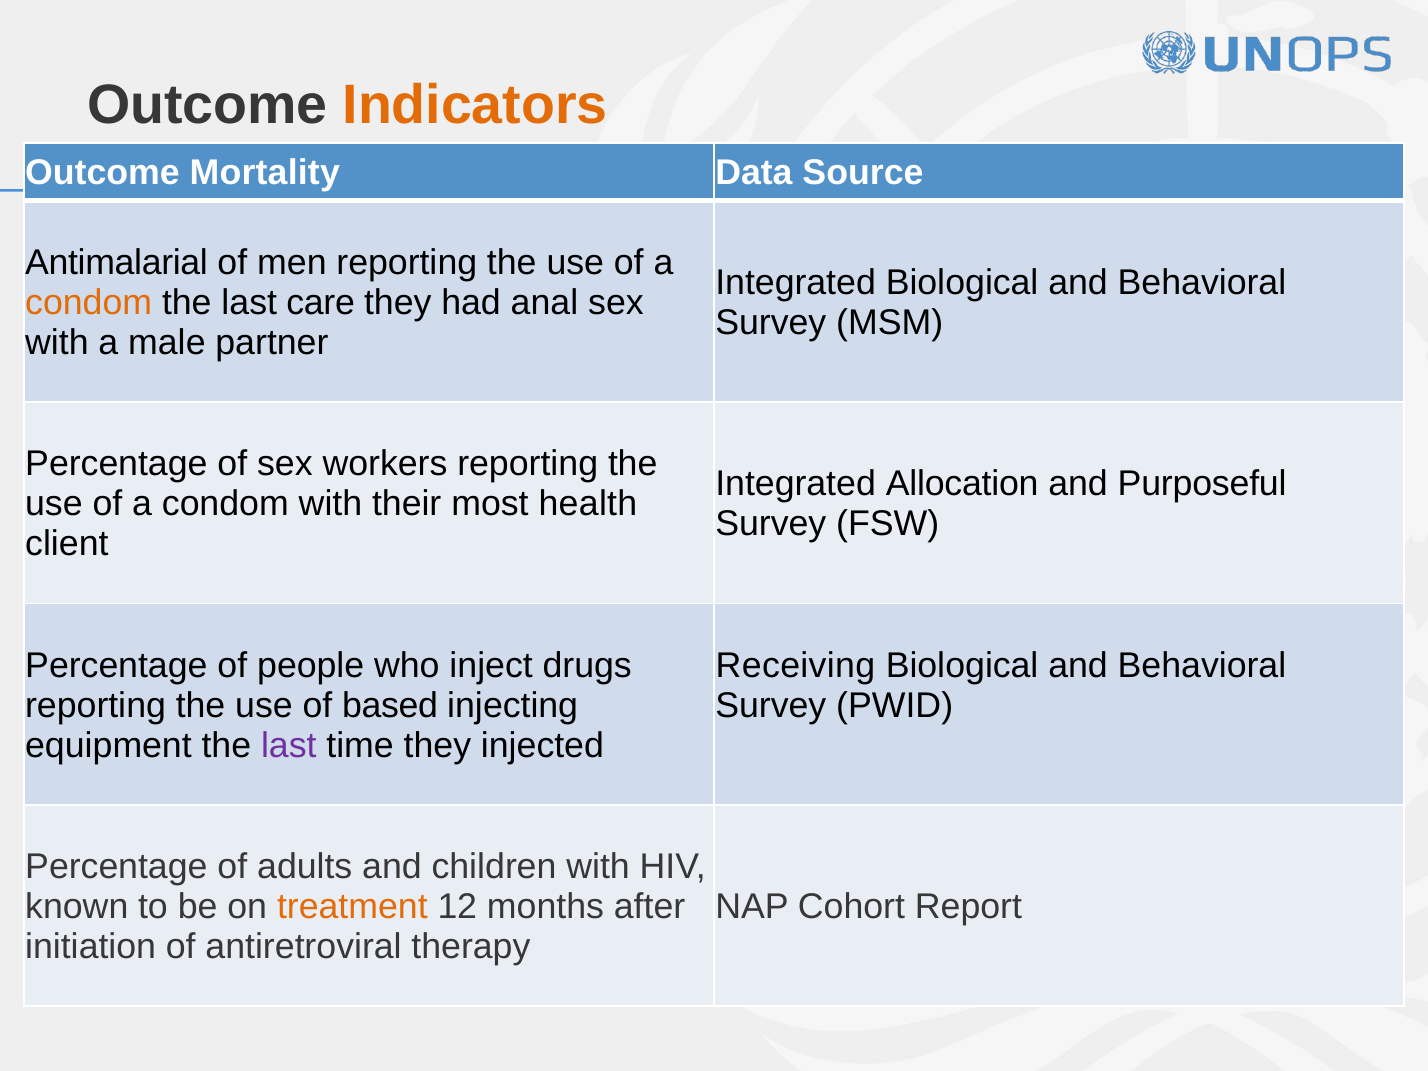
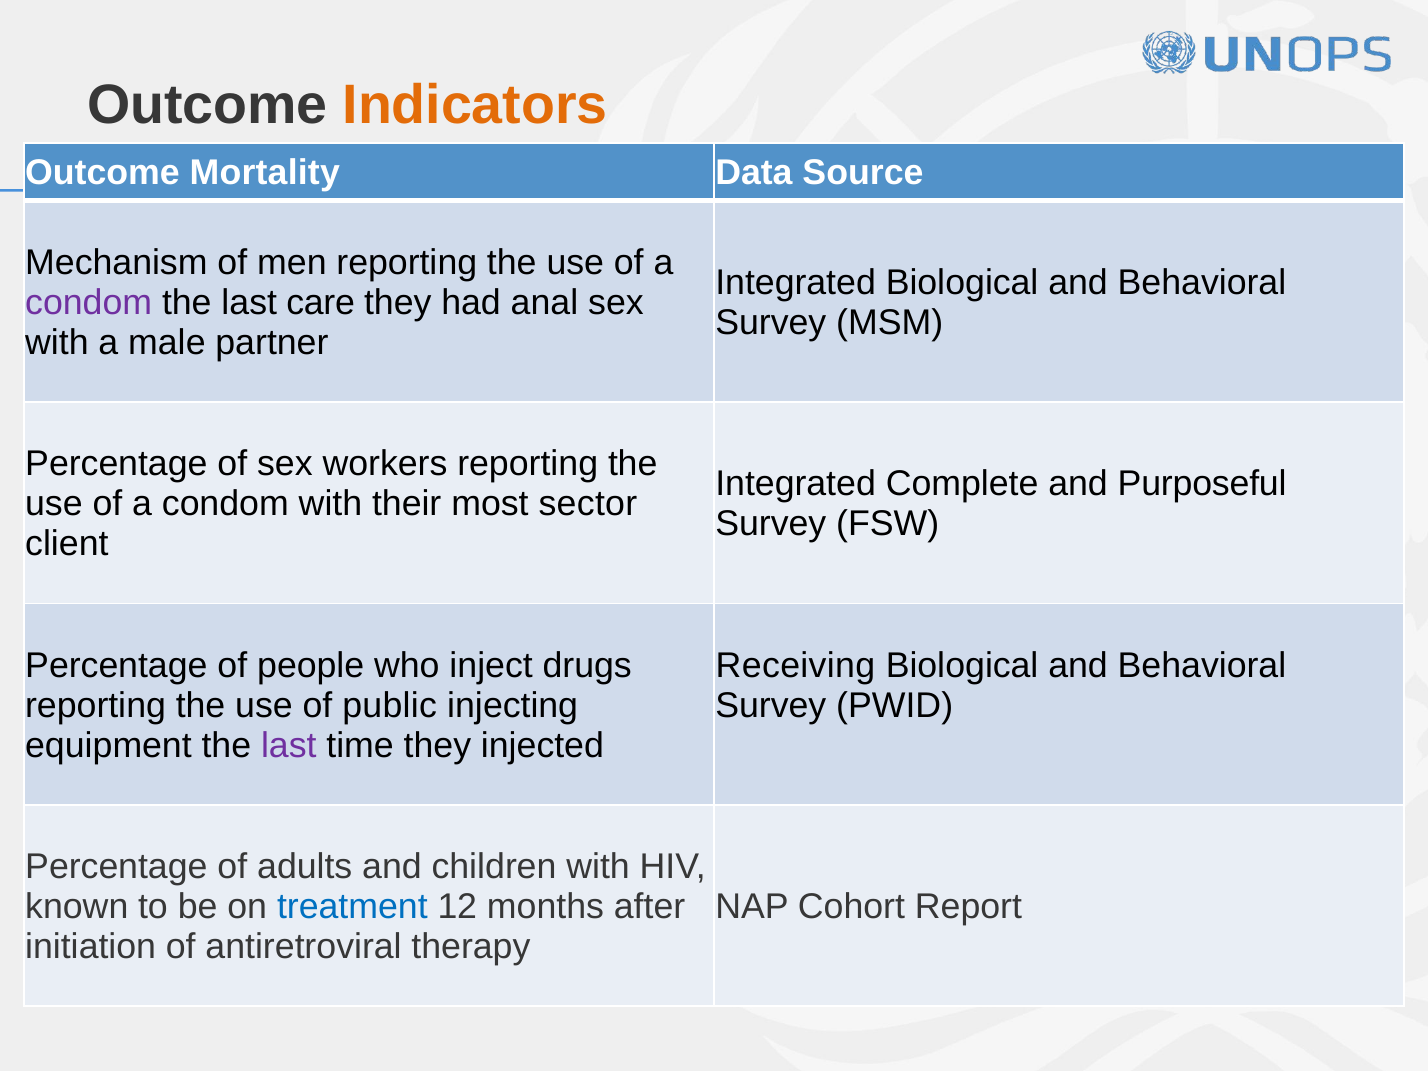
Antimalarial: Antimalarial -> Mechanism
condom at (89, 303) colour: orange -> purple
Allocation: Allocation -> Complete
health: health -> sector
based: based -> public
treatment colour: orange -> blue
